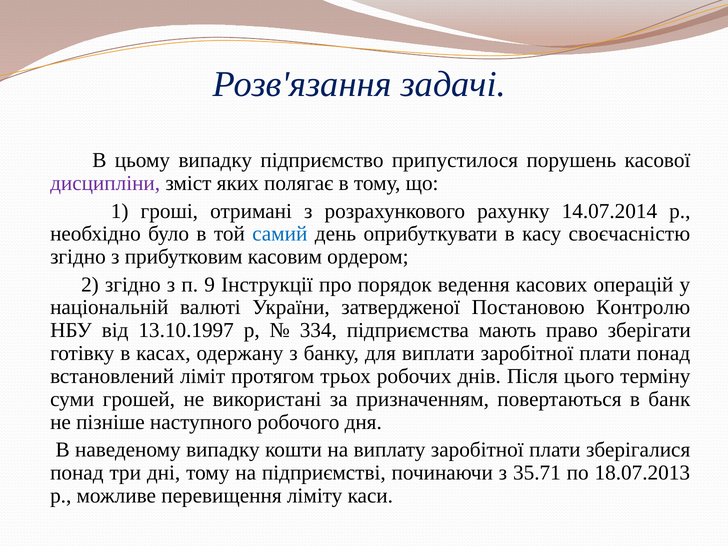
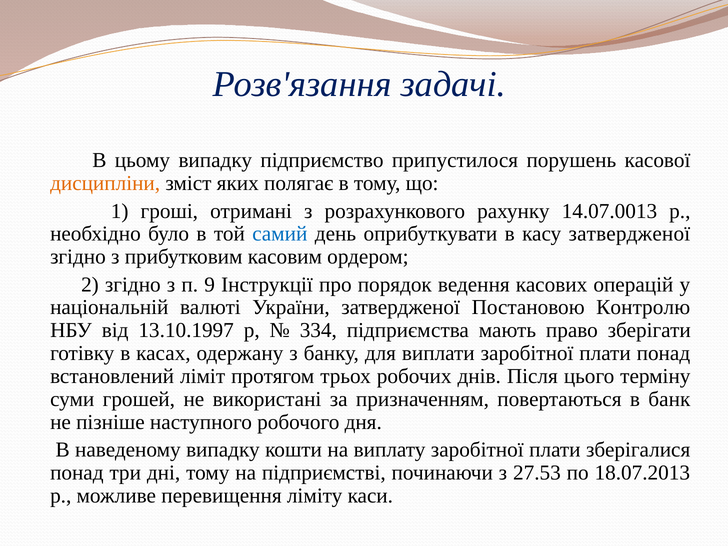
дисципліни colour: purple -> orange
14.07.2014: 14.07.2014 -> 14.07.0013
касу своєчасністю: своєчасністю -> затвердженої
35.71: 35.71 -> 27.53
